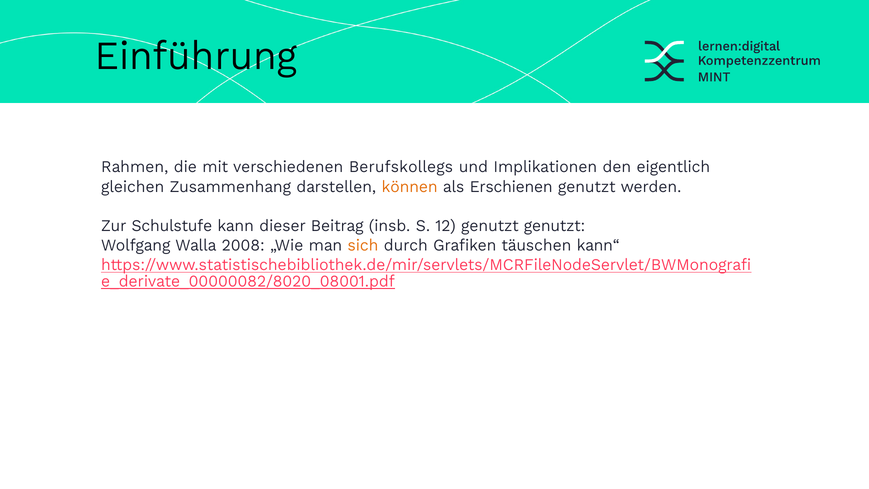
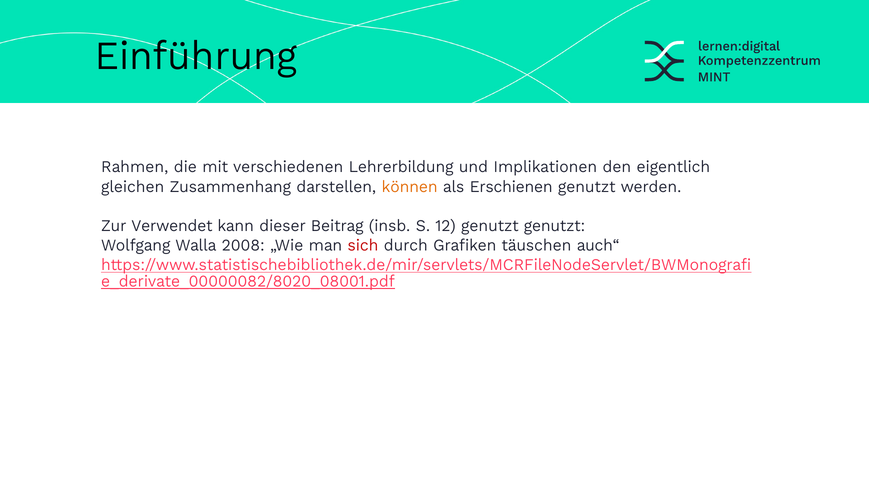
Berufskollegs: Berufskollegs -> Lehrerbildung
Schulstufe: Schulstufe -> Verwendet
sich colour: orange -> red
kann“: kann“ -> auch“
